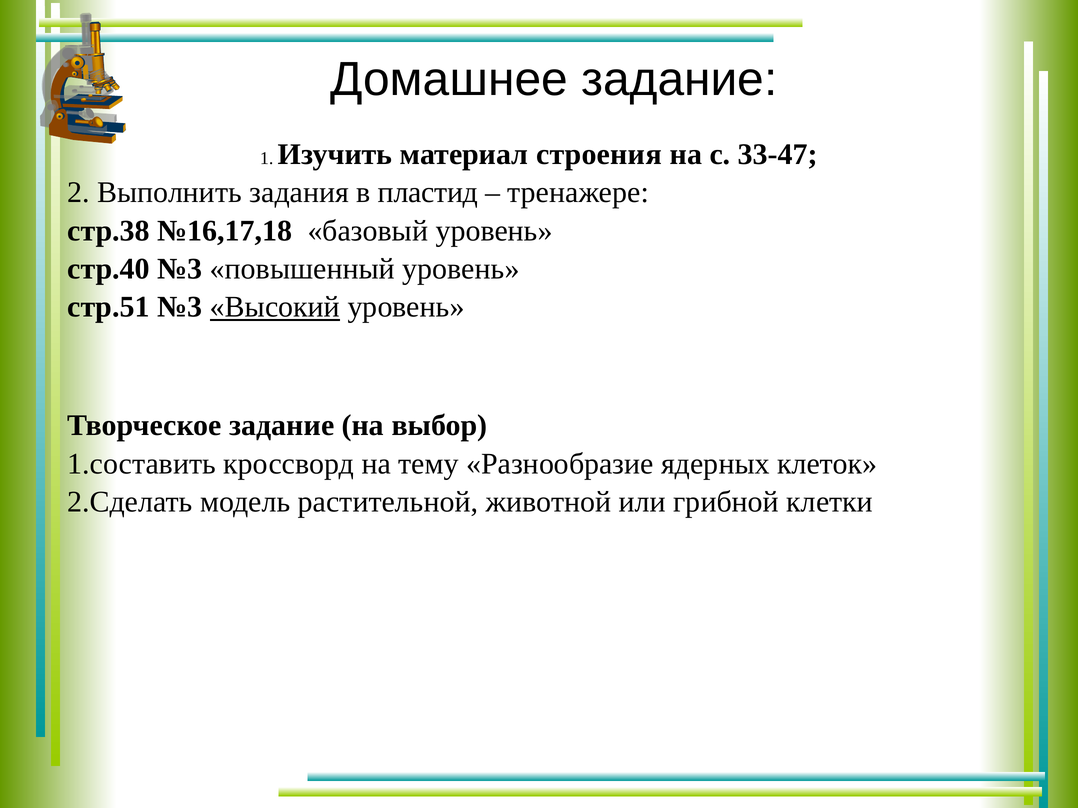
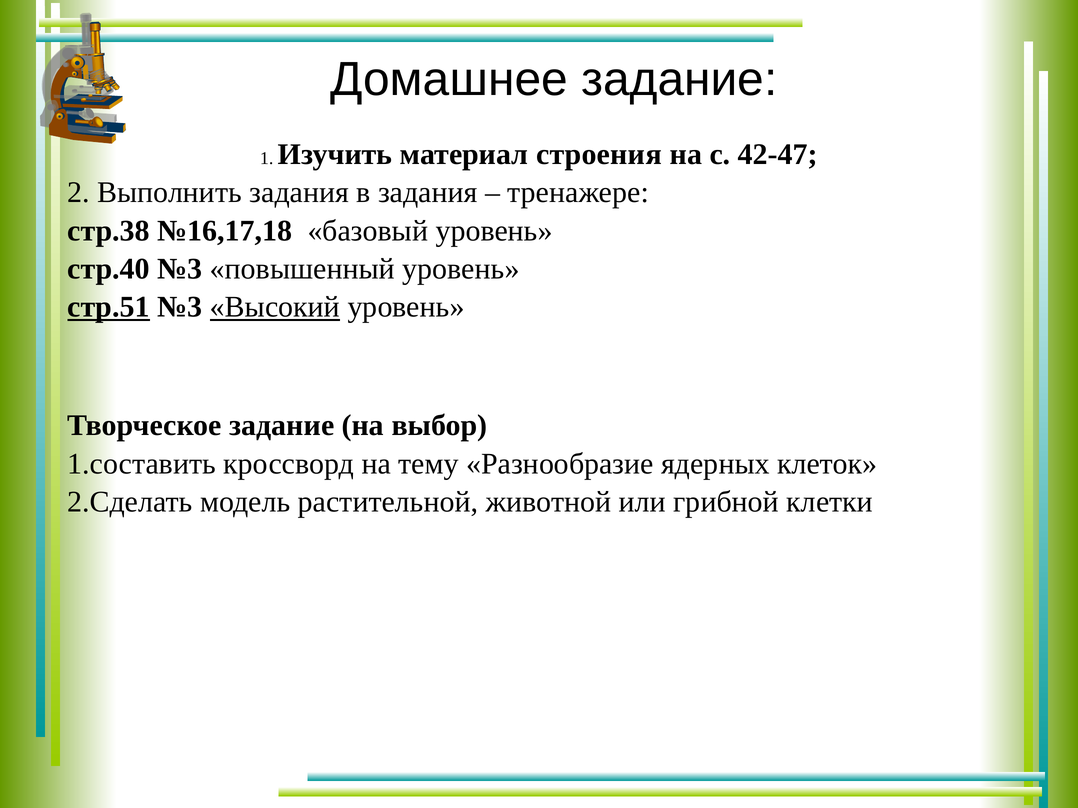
33-47: 33-47 -> 42-47
в пластид: пластид -> задания
стр.51 underline: none -> present
